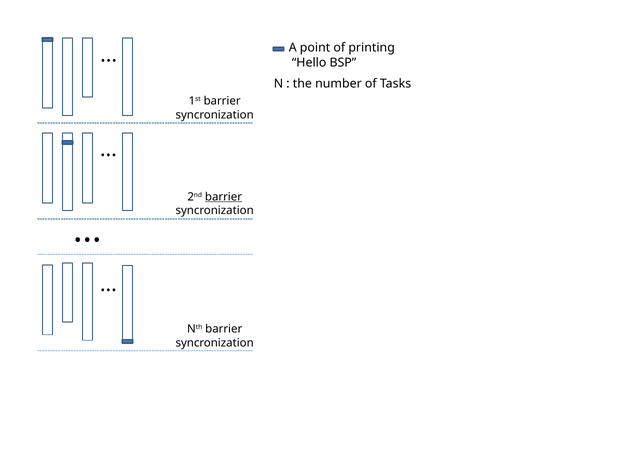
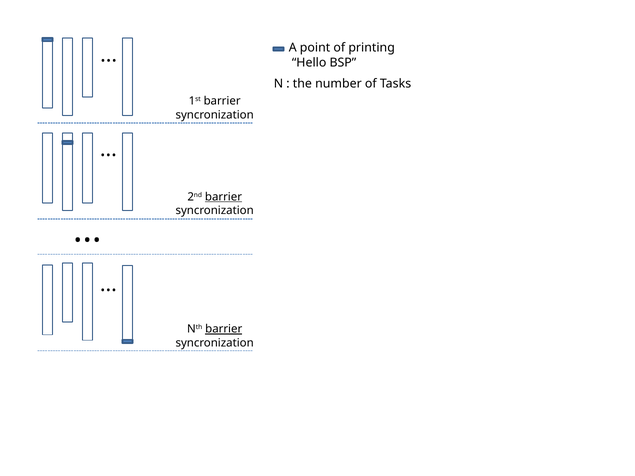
barrier at (224, 329) underline: none -> present
